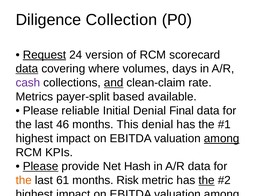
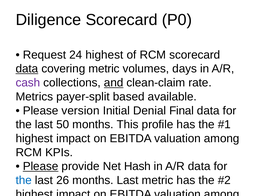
Diligence Collection: Collection -> Scorecard
Request underline: present -> none
24 version: version -> highest
covering where: where -> metric
reliable: reliable -> version
46: 46 -> 50
This denial: denial -> profile
among at (222, 138) underline: present -> none
the at (24, 180) colour: orange -> blue
61: 61 -> 26
months Risk: Risk -> Last
the at (207, 180) underline: present -> none
